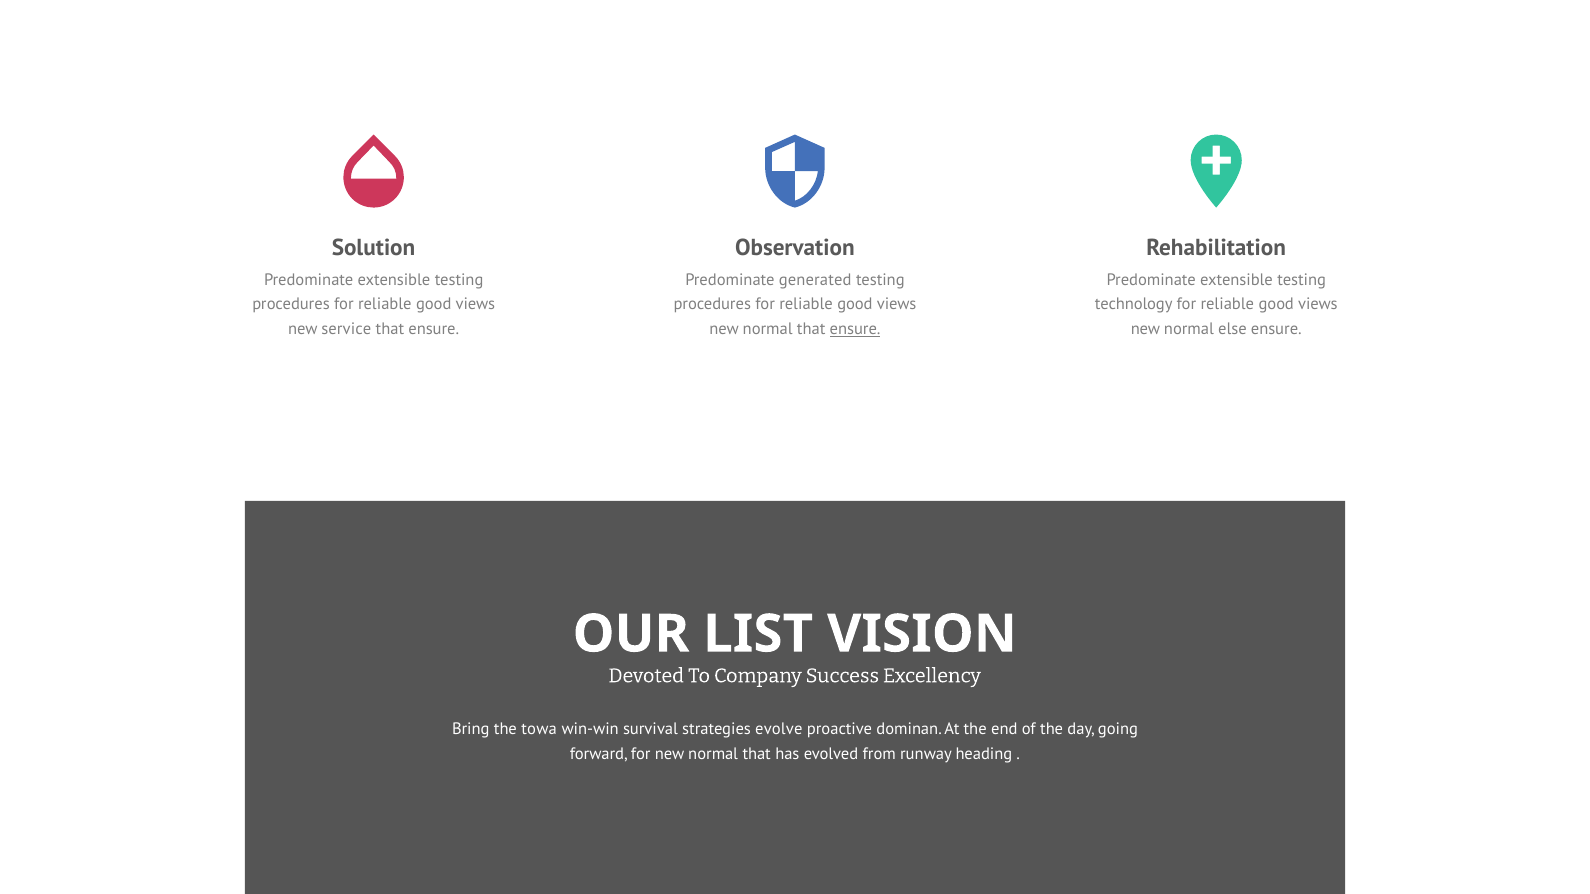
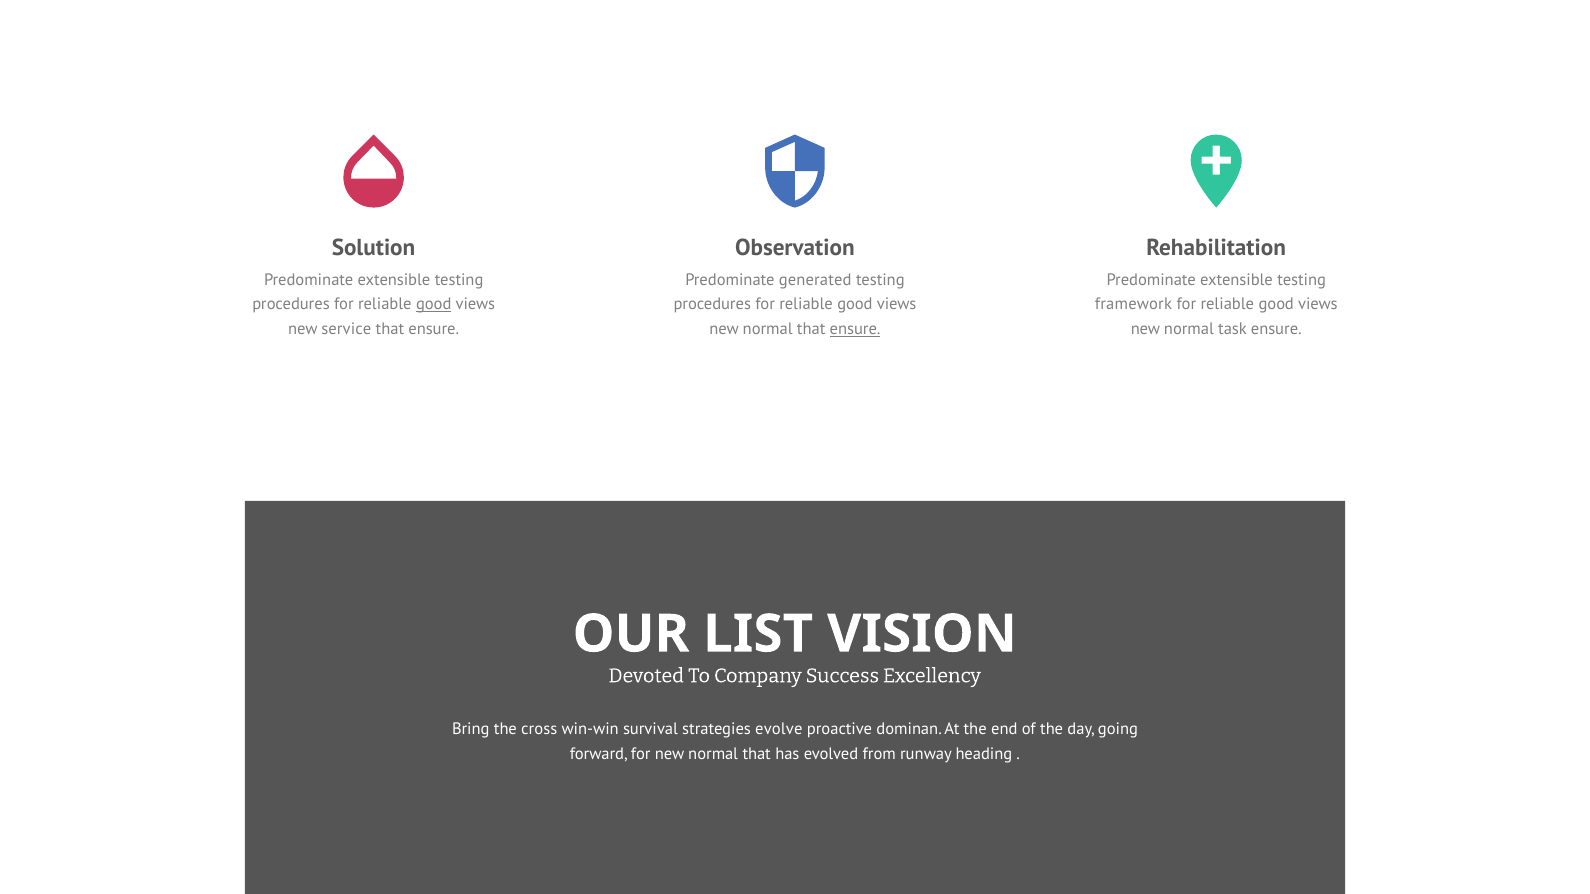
good at (434, 305) underline: none -> present
technology: technology -> framework
else: else -> task
towa: towa -> cross
